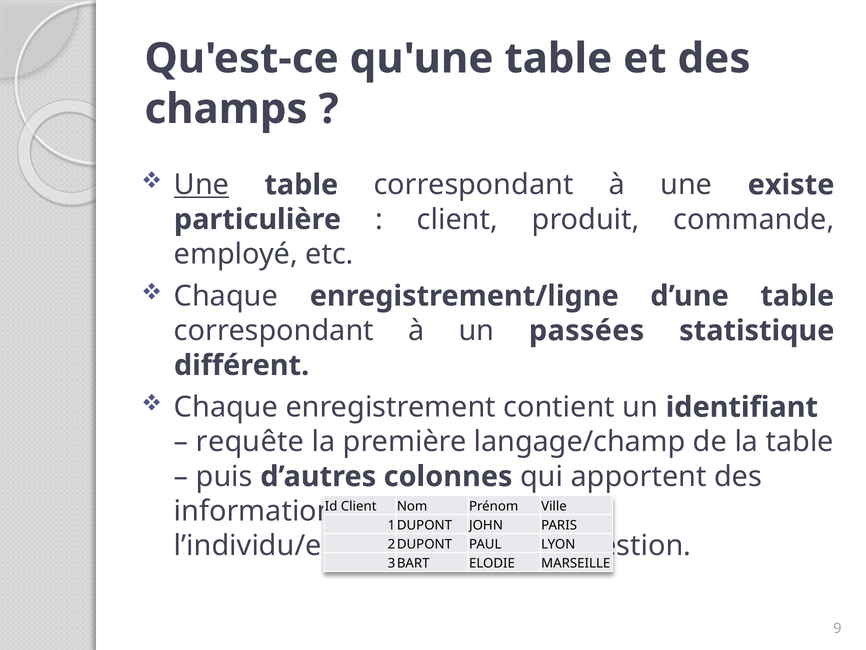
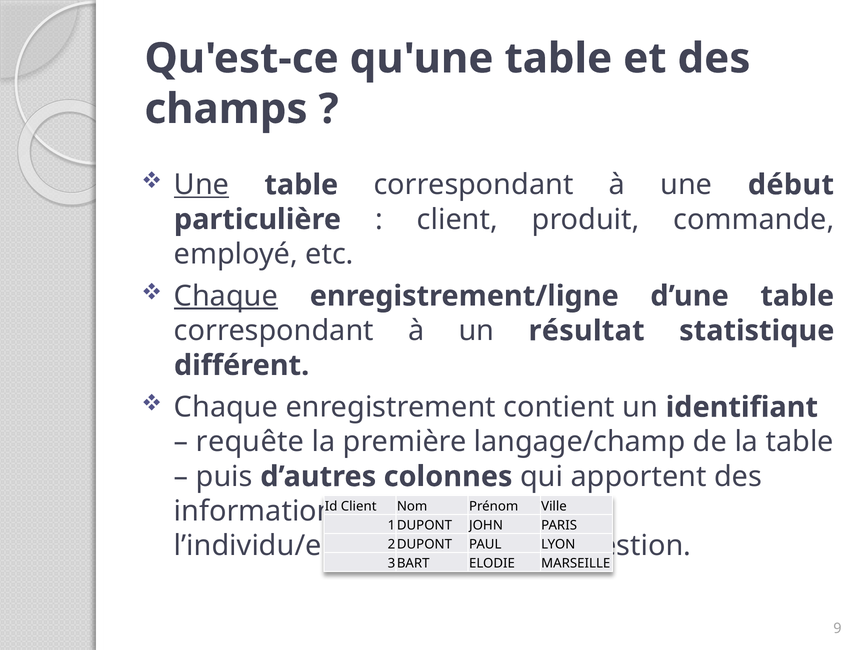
existe: existe -> début
Chaque at (226, 296) underline: none -> present
passées: passées -> résultat
